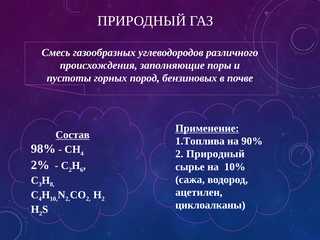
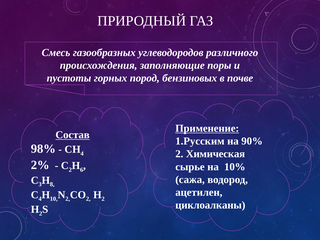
1.Топлива: 1.Топлива -> 1.Русским
2 Природный: Природный -> Химическая
